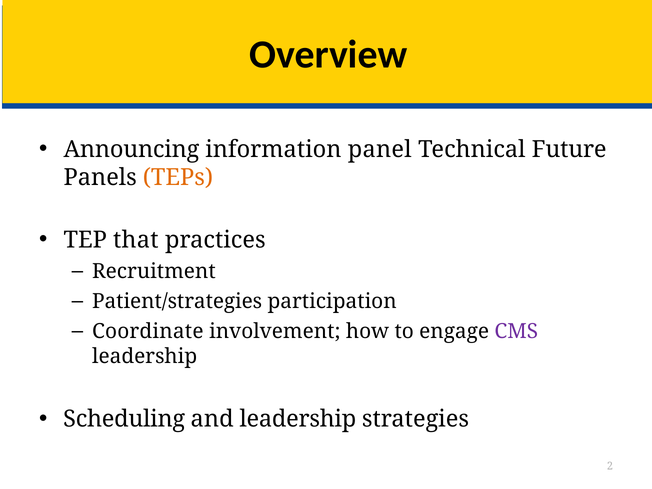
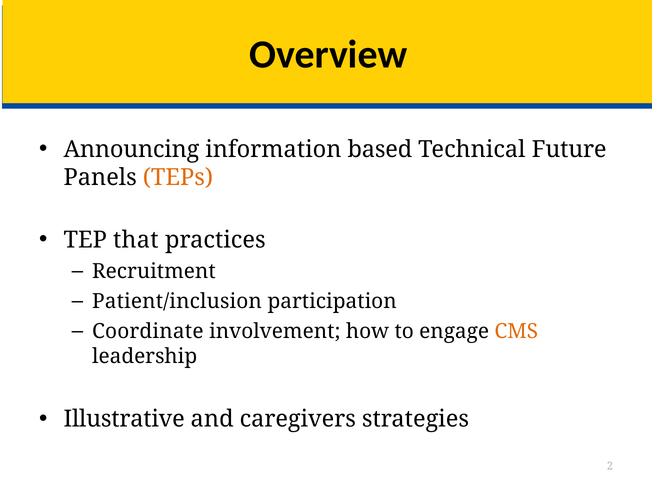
panel: panel -> based
Patient/strategies: Patient/strategies -> Patient/inclusion
CMS colour: purple -> orange
Scheduling: Scheduling -> Illustrative
and leadership: leadership -> caregivers
